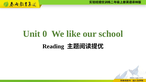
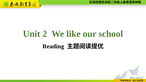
0: 0 -> 2
